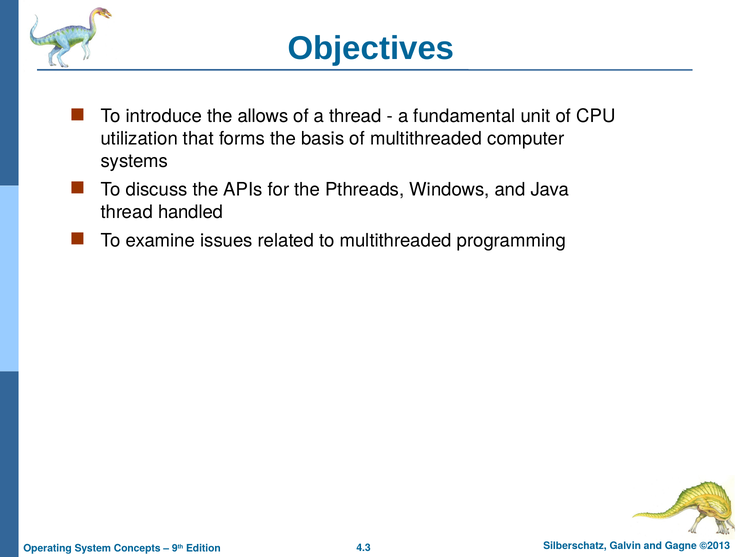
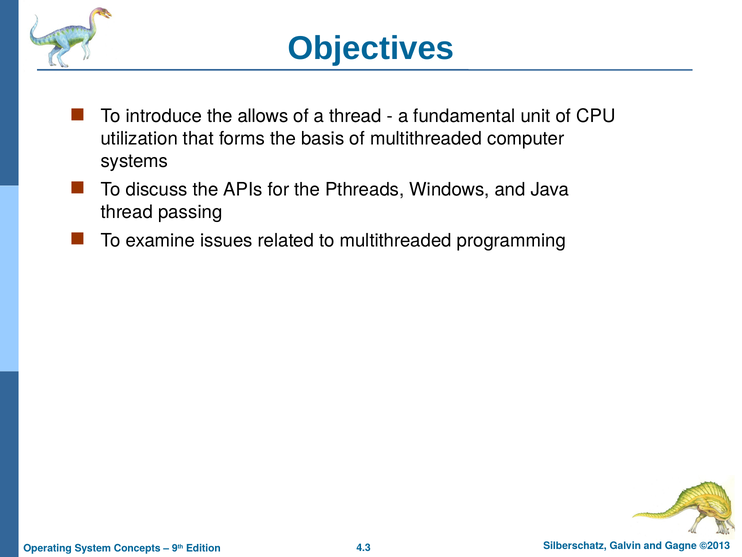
handled: handled -> passing
